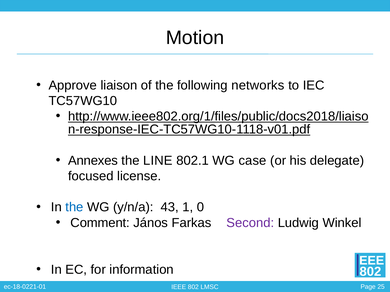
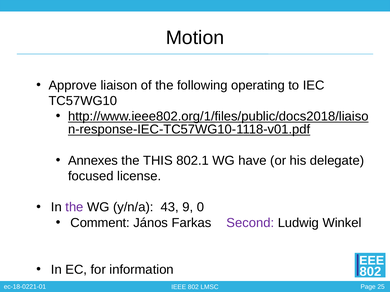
networks: networks -> operating
LINE: LINE -> THIS
case: case -> have
the at (74, 208) colour: blue -> purple
1: 1 -> 9
